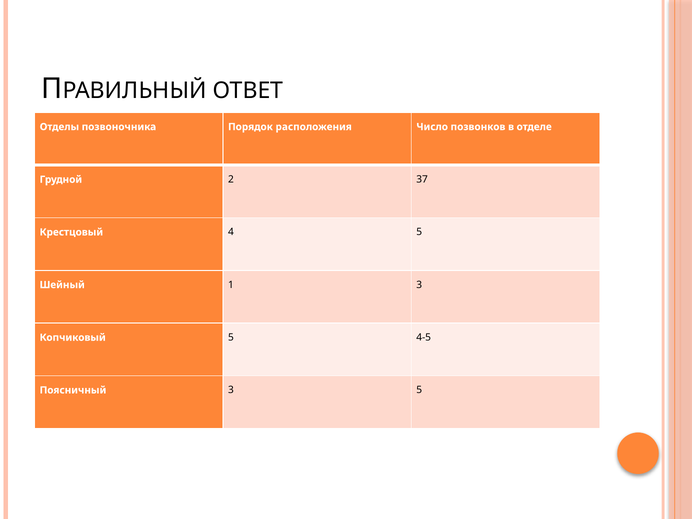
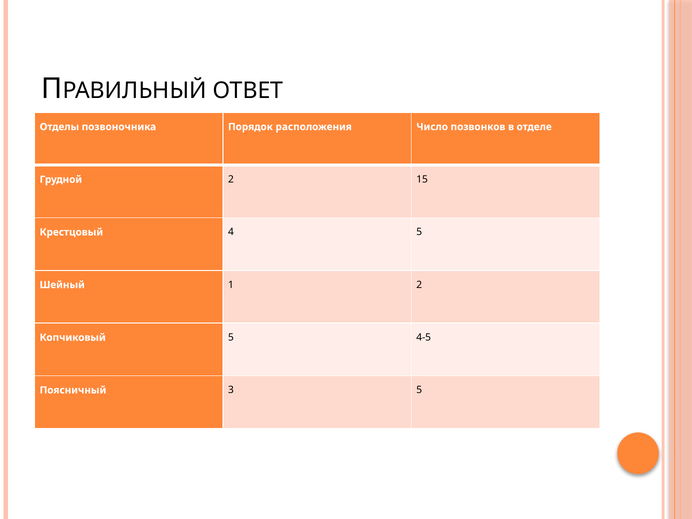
37: 37 -> 15
1 3: 3 -> 2
